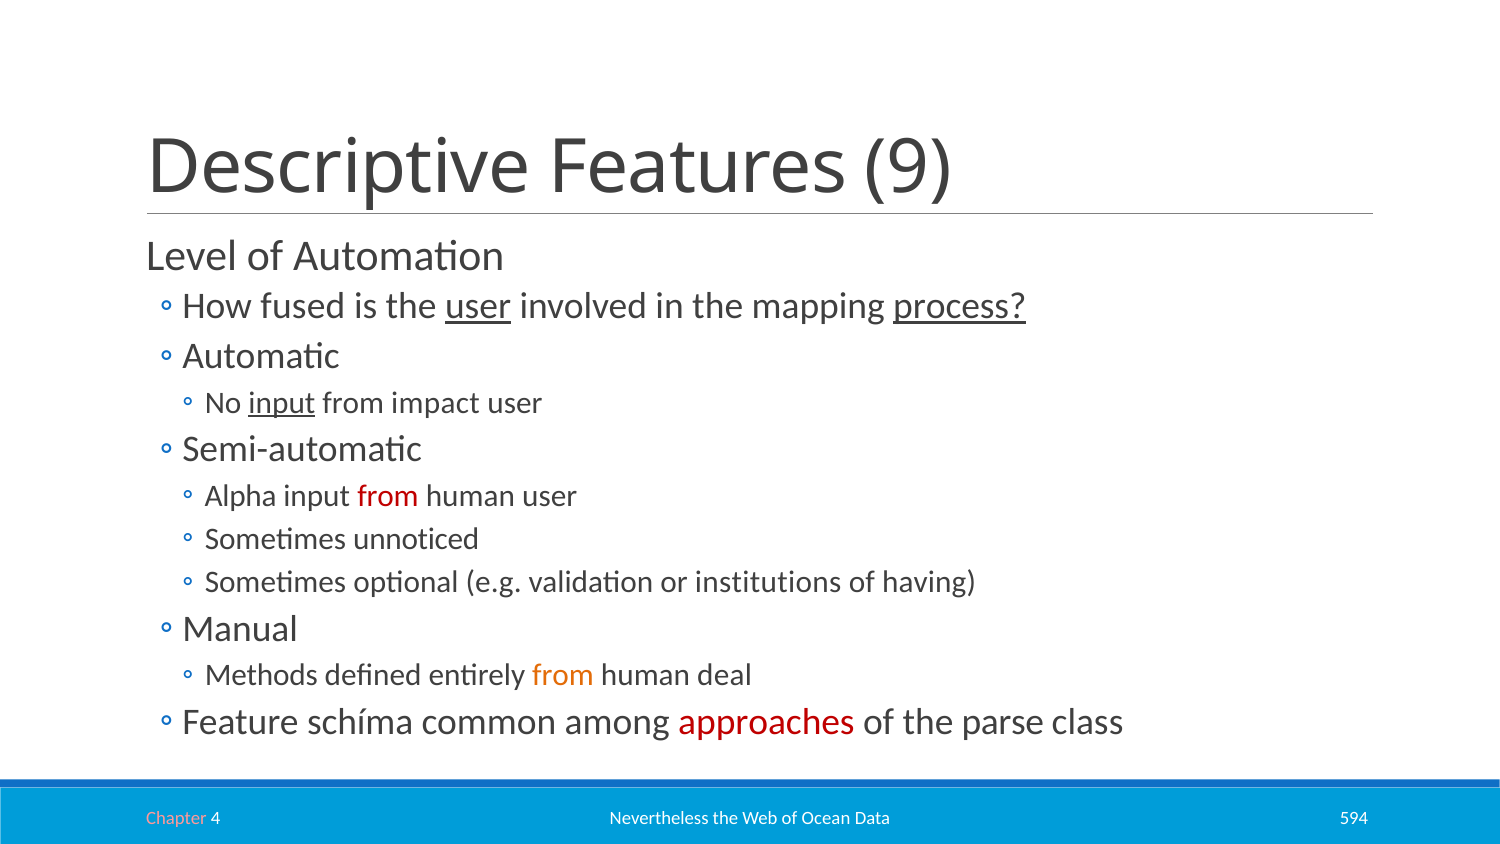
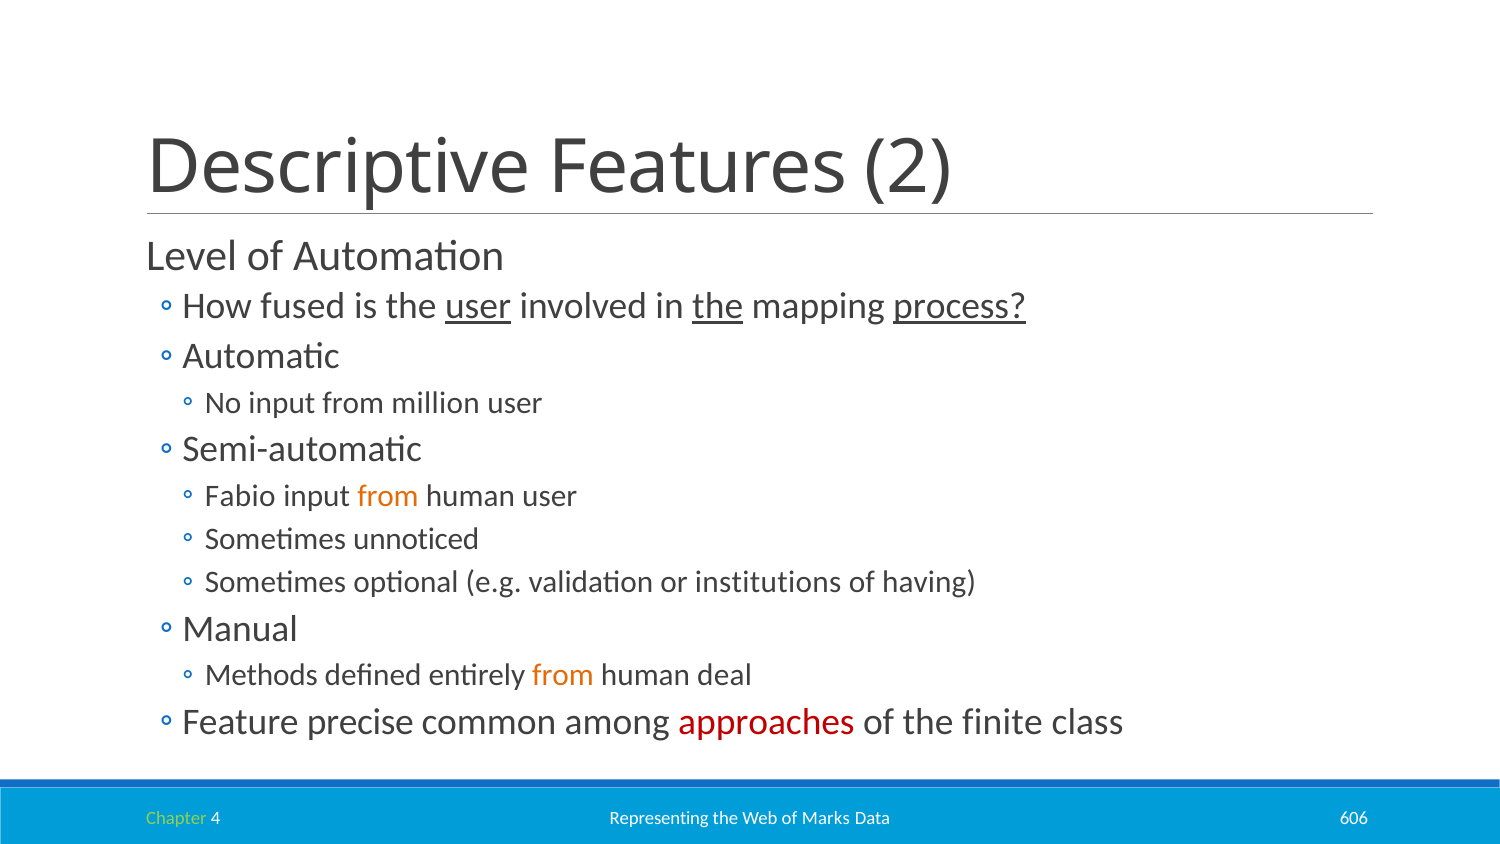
9: 9 -> 2
the at (718, 306) underline: none -> present
input at (282, 403) underline: present -> none
impact: impact -> million
Alpha: Alpha -> Fabio
from at (388, 496) colour: red -> orange
schíma: schíma -> precise
parse: parse -> finite
Nevertheless: Nevertheless -> Representing
Ocean: Ocean -> Marks
594: 594 -> 606
Chapter colour: pink -> light green
